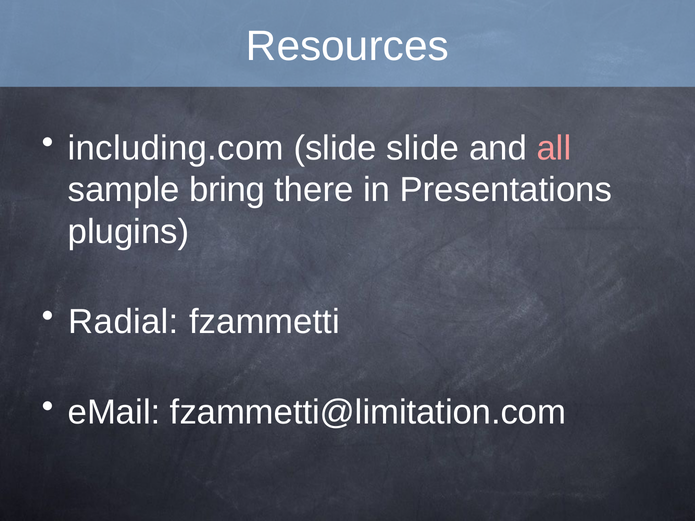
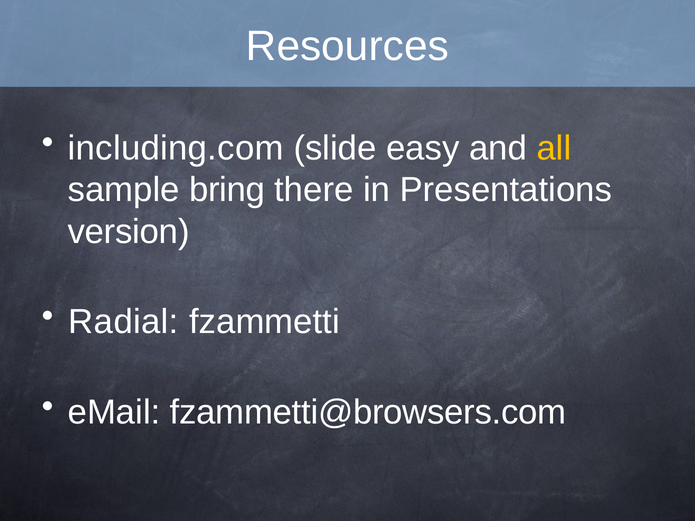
slide slide: slide -> easy
all colour: pink -> yellow
plugins: plugins -> version
fzammetti@limitation.com: fzammetti@limitation.com -> fzammetti@browsers.com
